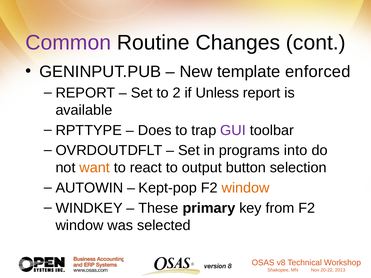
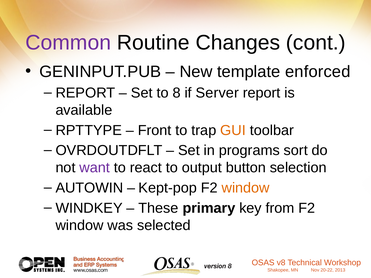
2: 2 -> 8
Unless: Unless -> Server
Does: Does -> Front
GUI colour: purple -> orange
into: into -> sort
want colour: orange -> purple
